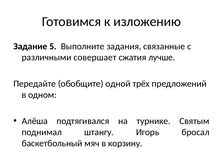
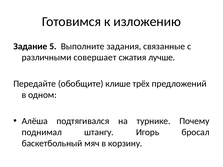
одной: одной -> клише
Святым: Святым -> Почему
